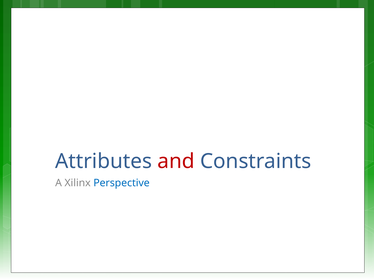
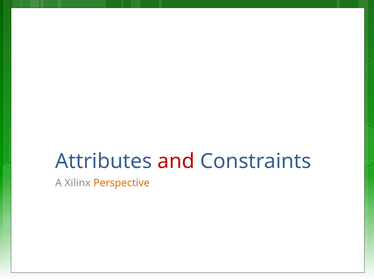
Perspective colour: blue -> orange
